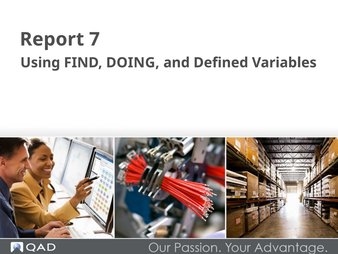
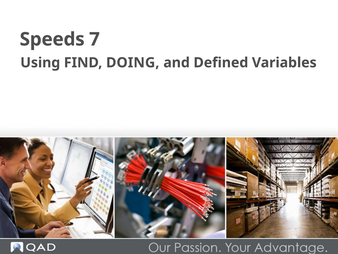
Report: Report -> Speeds
